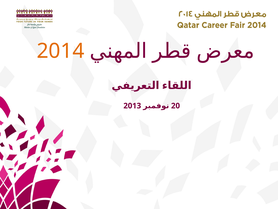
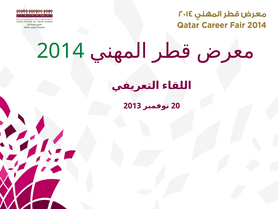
2014 colour: orange -> green
